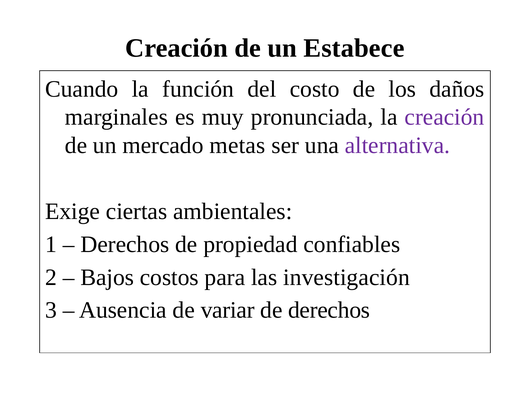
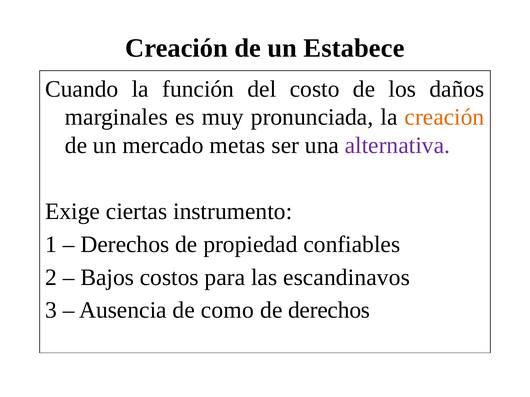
creación at (445, 117) colour: purple -> orange
ambientales: ambientales -> instrumento
investigación: investigación -> escandinavos
variar: variar -> como
